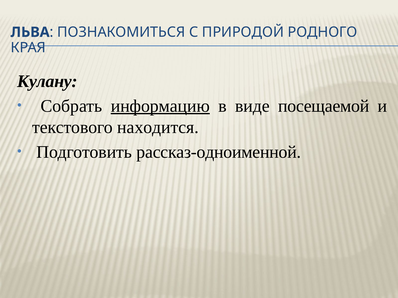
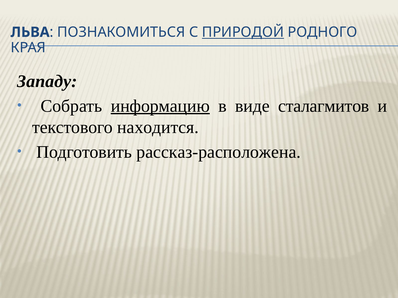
ПРИРОДОЙ underline: none -> present
Кулану: Кулану -> Западу
посещаемой: посещаемой -> сталагмитов
рассказ-одноименной: рассказ-одноименной -> рассказ-расположена
